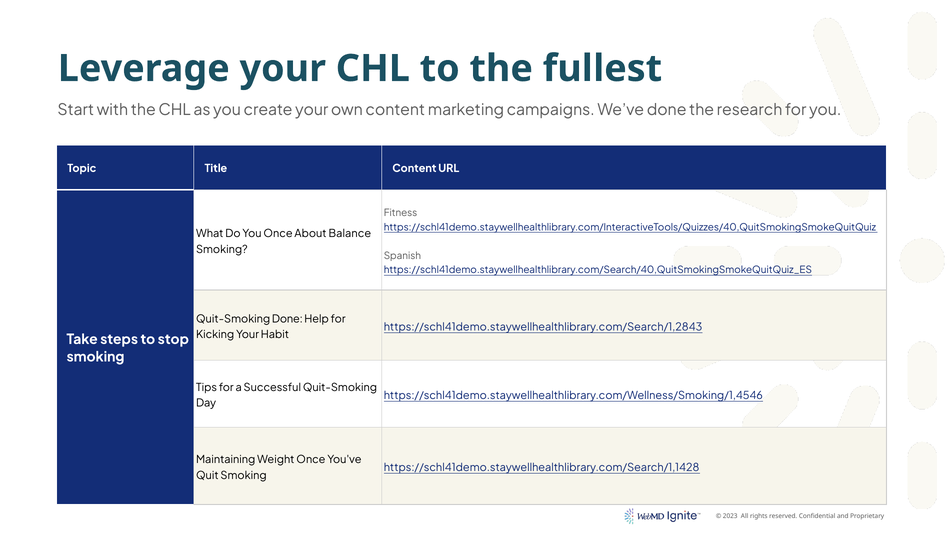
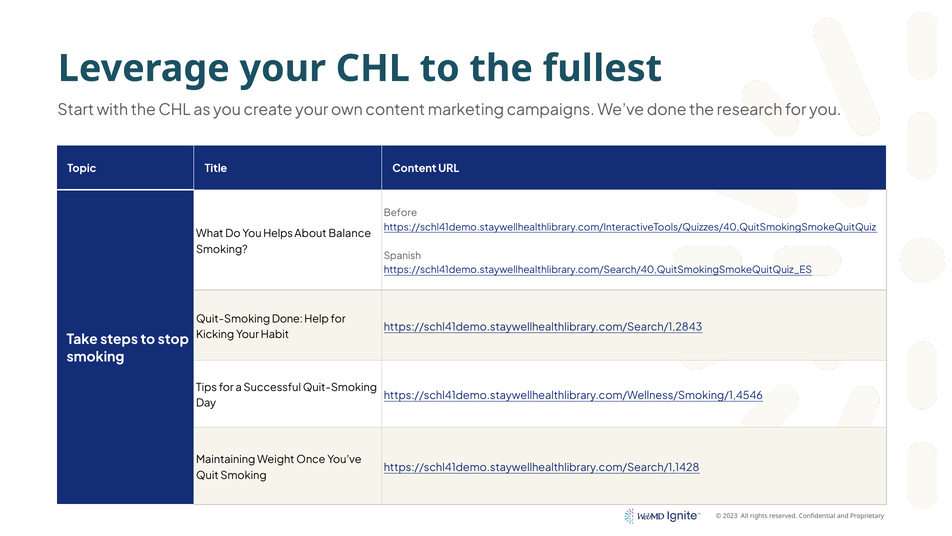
Fitness: Fitness -> Before
You Once: Once -> Helps
